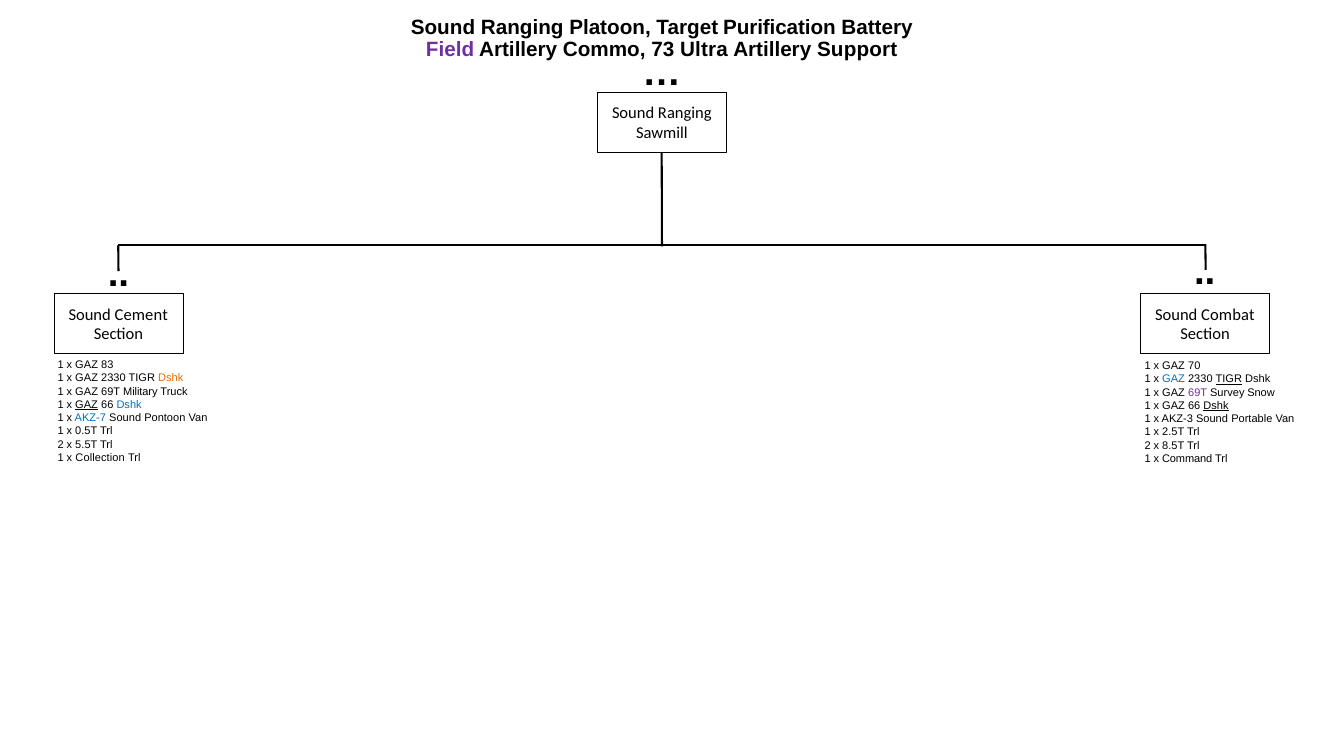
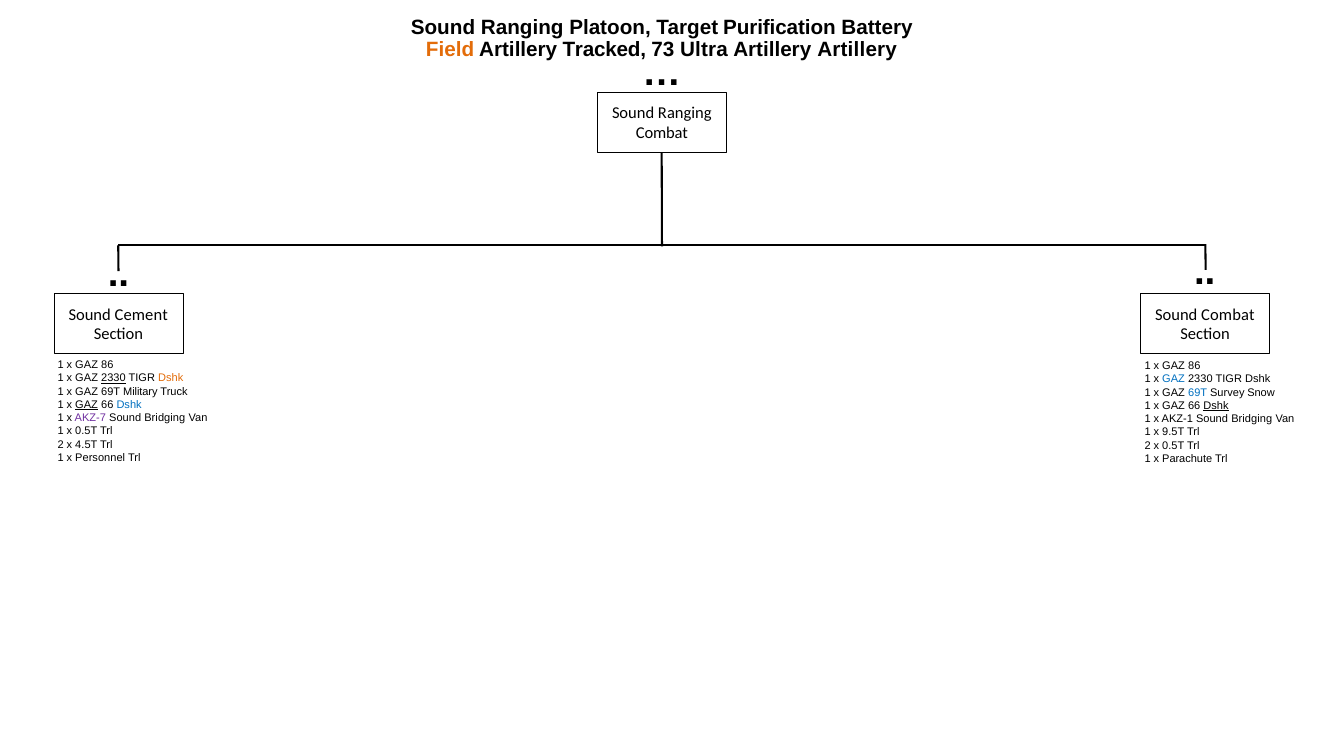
Field colour: purple -> orange
Commo: Commo -> Tracked
Artillery Support: Support -> Artillery
Sawmill at (662, 133): Sawmill -> Combat
83 at (107, 365): 83 -> 86
70 at (1194, 366): 70 -> 86
2330 at (113, 378) underline: none -> present
TIGR at (1229, 379) underline: present -> none
69T at (1198, 392) colour: purple -> blue
AKZ-7 colour: blue -> purple
Pontoon at (165, 418): Pontoon -> Bridging
AKZ-3: AKZ-3 -> AKZ-1
Portable at (1252, 419): Portable -> Bridging
2.5T: 2.5T -> 9.5T
5.5T: 5.5T -> 4.5T
2 x 8.5T: 8.5T -> 0.5T
Collection: Collection -> Personnel
Command: Command -> Parachute
